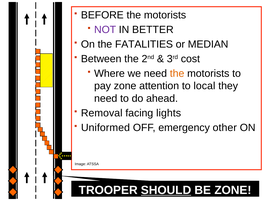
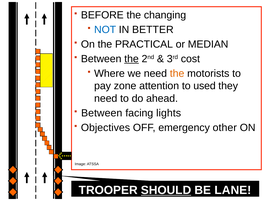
BEFORE the motorists: motorists -> changing
NOT colour: purple -> blue
FATALITIES: FATALITIES -> PRACTICAL
the at (132, 59) underline: none -> present
local: local -> used
Removal at (102, 113): Removal -> Between
Uniformed: Uniformed -> Objectives
BE ZONE: ZONE -> LANE
